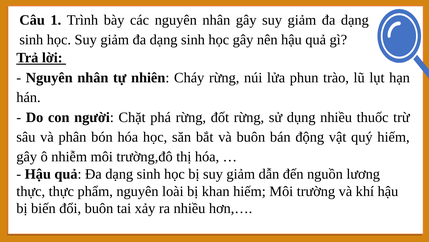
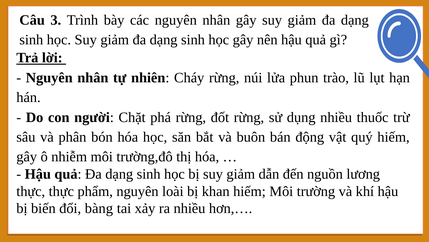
1: 1 -> 3
đổi buôn: buôn -> bàng
